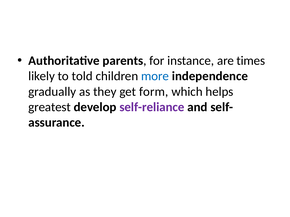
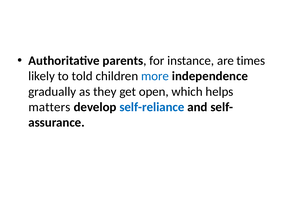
form: form -> open
greatest: greatest -> matters
self-reliance colour: purple -> blue
